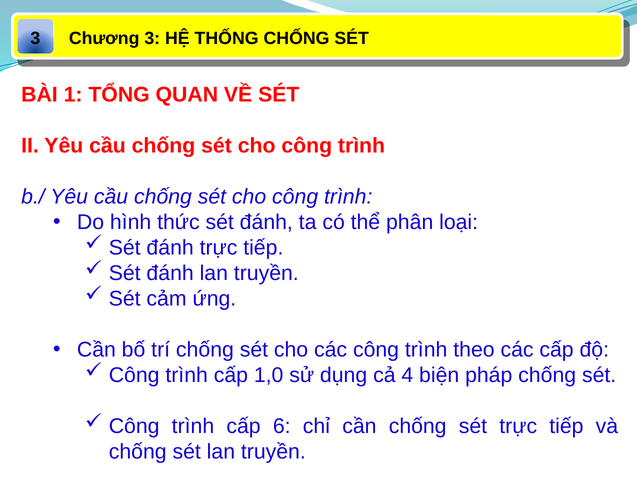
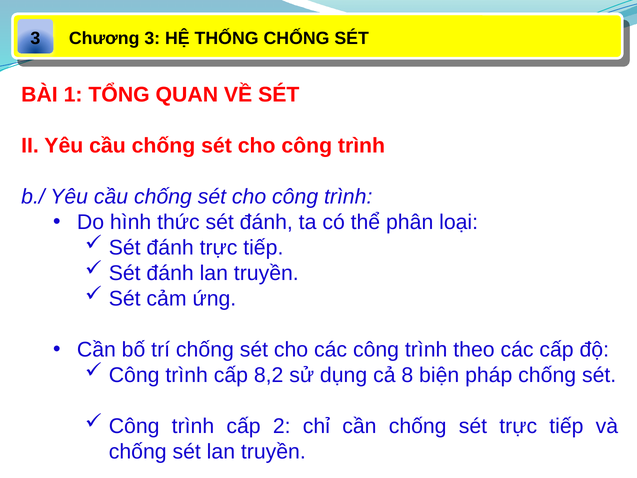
1,0: 1,0 -> 8,2
4: 4 -> 8
6: 6 -> 2
